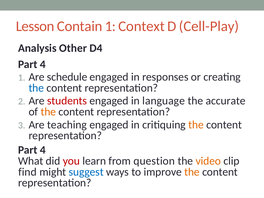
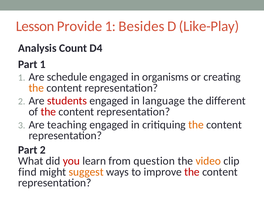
Contain: Contain -> Provide
Context: Context -> Besides
Cell-Play: Cell-Play -> Like-Play
Other: Other -> Count
4 at (43, 64): 4 -> 1
responses: responses -> organisms
the at (36, 88) colour: blue -> orange
accurate: accurate -> different
the at (48, 112) colour: orange -> red
4 at (43, 150): 4 -> 2
suggest colour: blue -> orange
the at (192, 172) colour: orange -> red
